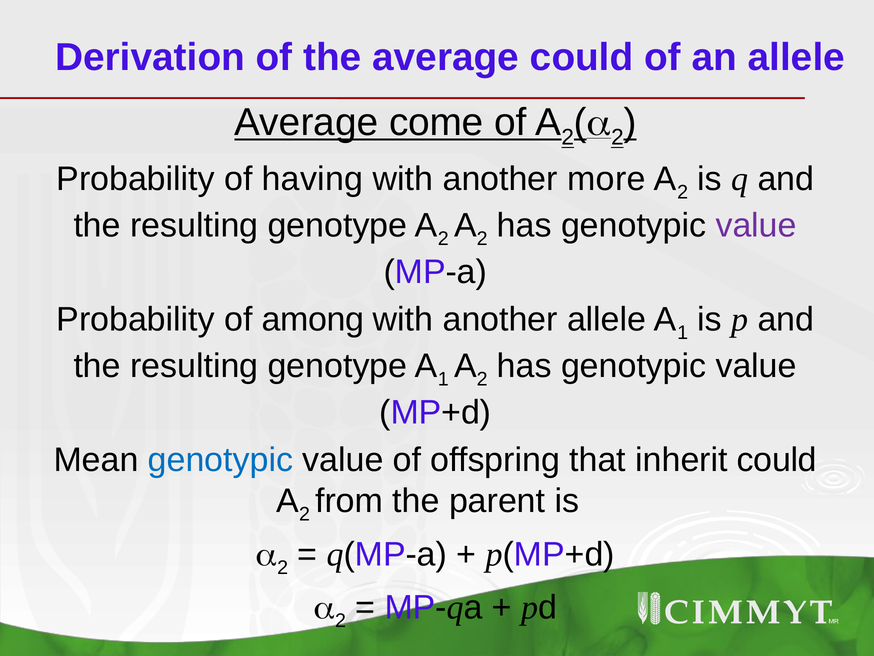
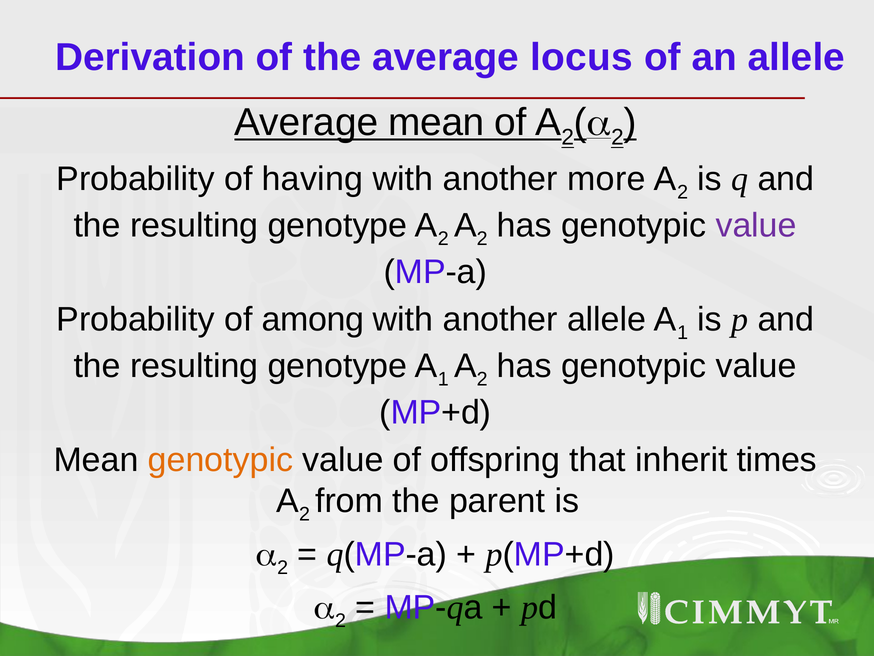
average could: could -> locus
Average come: come -> mean
genotypic at (220, 460) colour: blue -> orange
inherit could: could -> times
